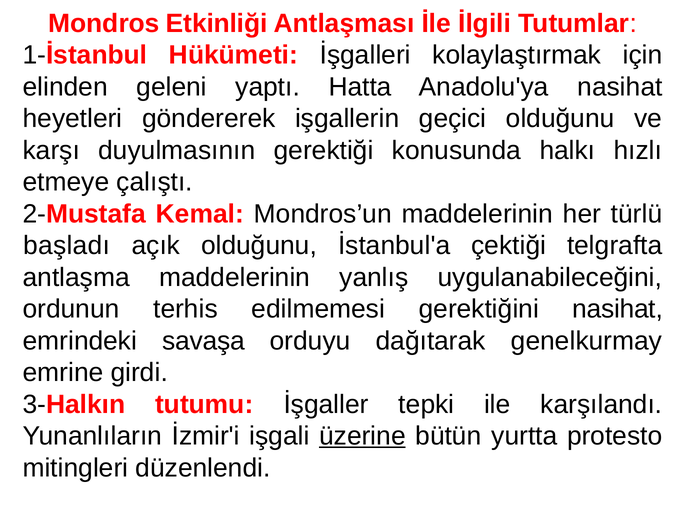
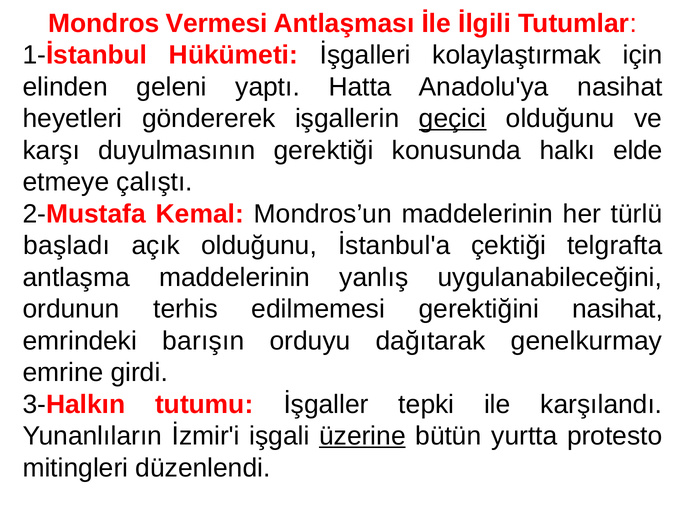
Etkinliği: Etkinliği -> Vermesi
geçici underline: none -> present
hızlı: hızlı -> elde
savaşa: savaşa -> barışın
